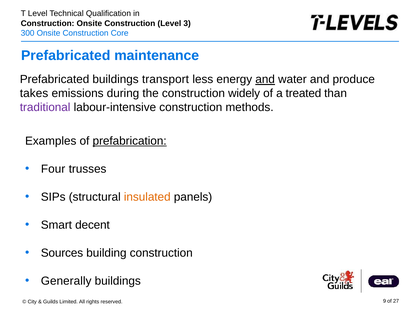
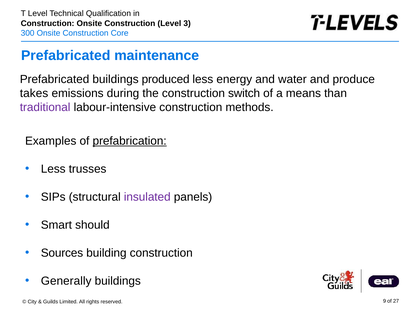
transport: transport -> produced
and at (265, 79) underline: present -> none
widely: widely -> switch
treated: treated -> means
Four at (53, 169): Four -> Less
insulated colour: orange -> purple
decent: decent -> should
